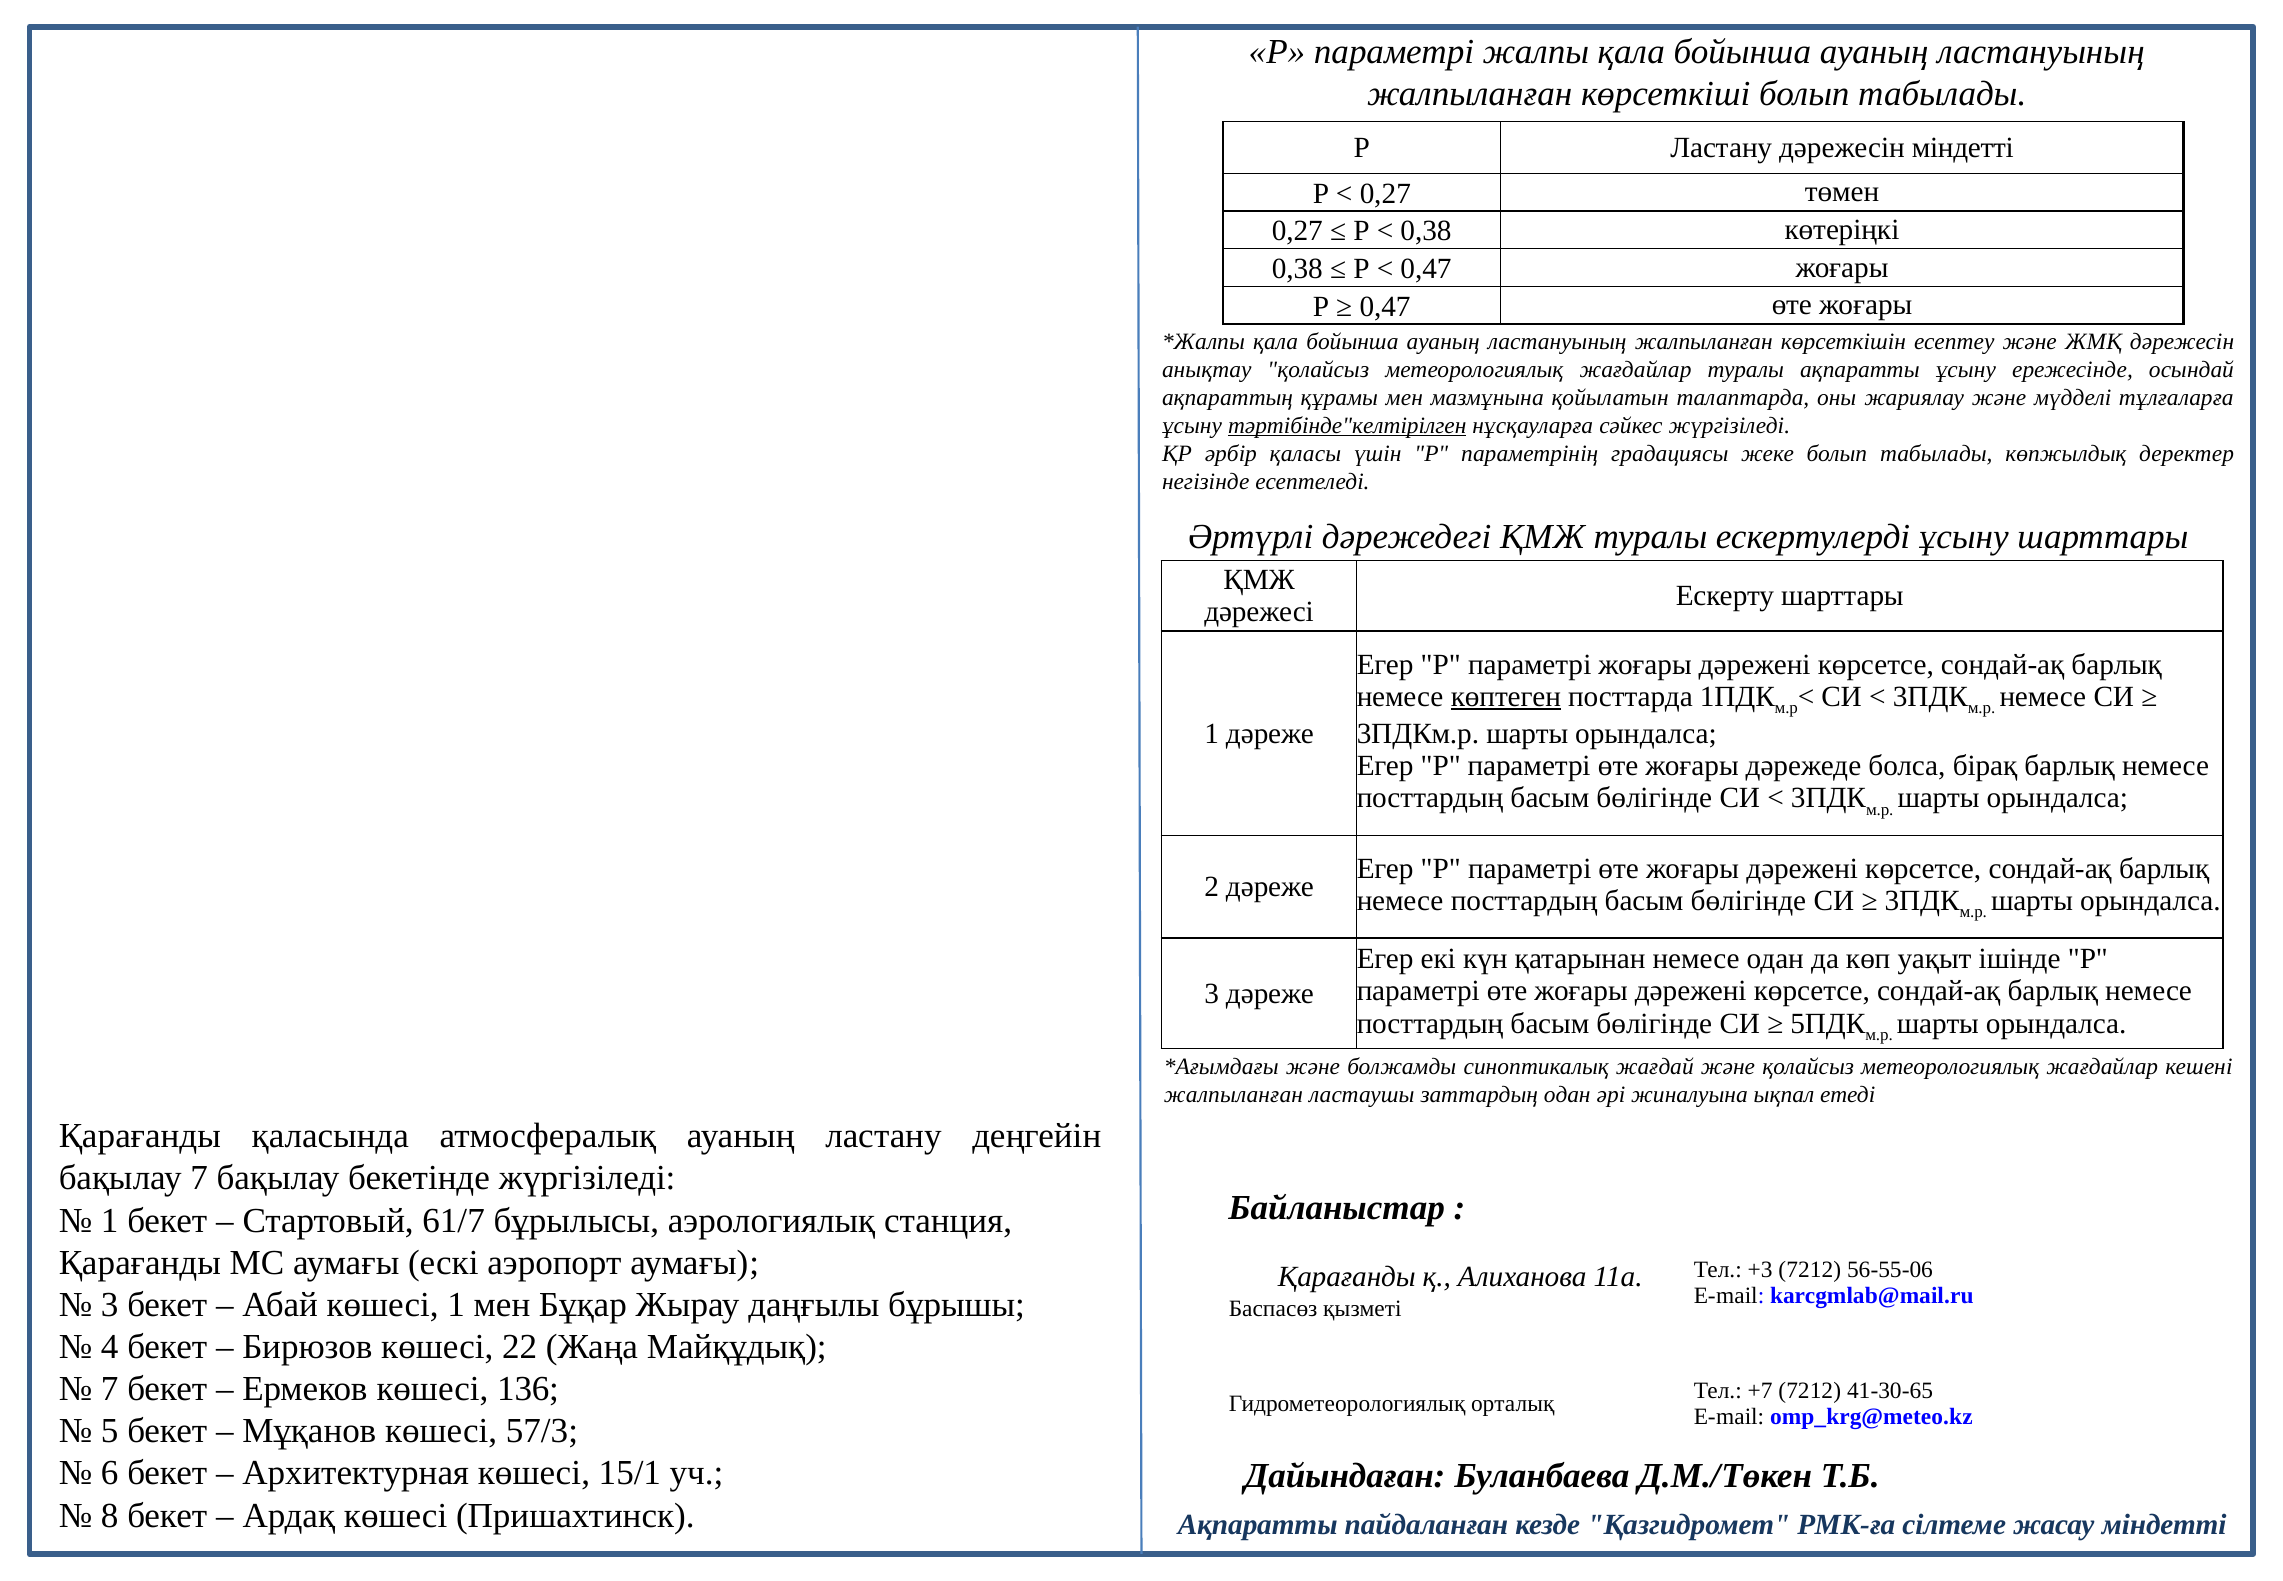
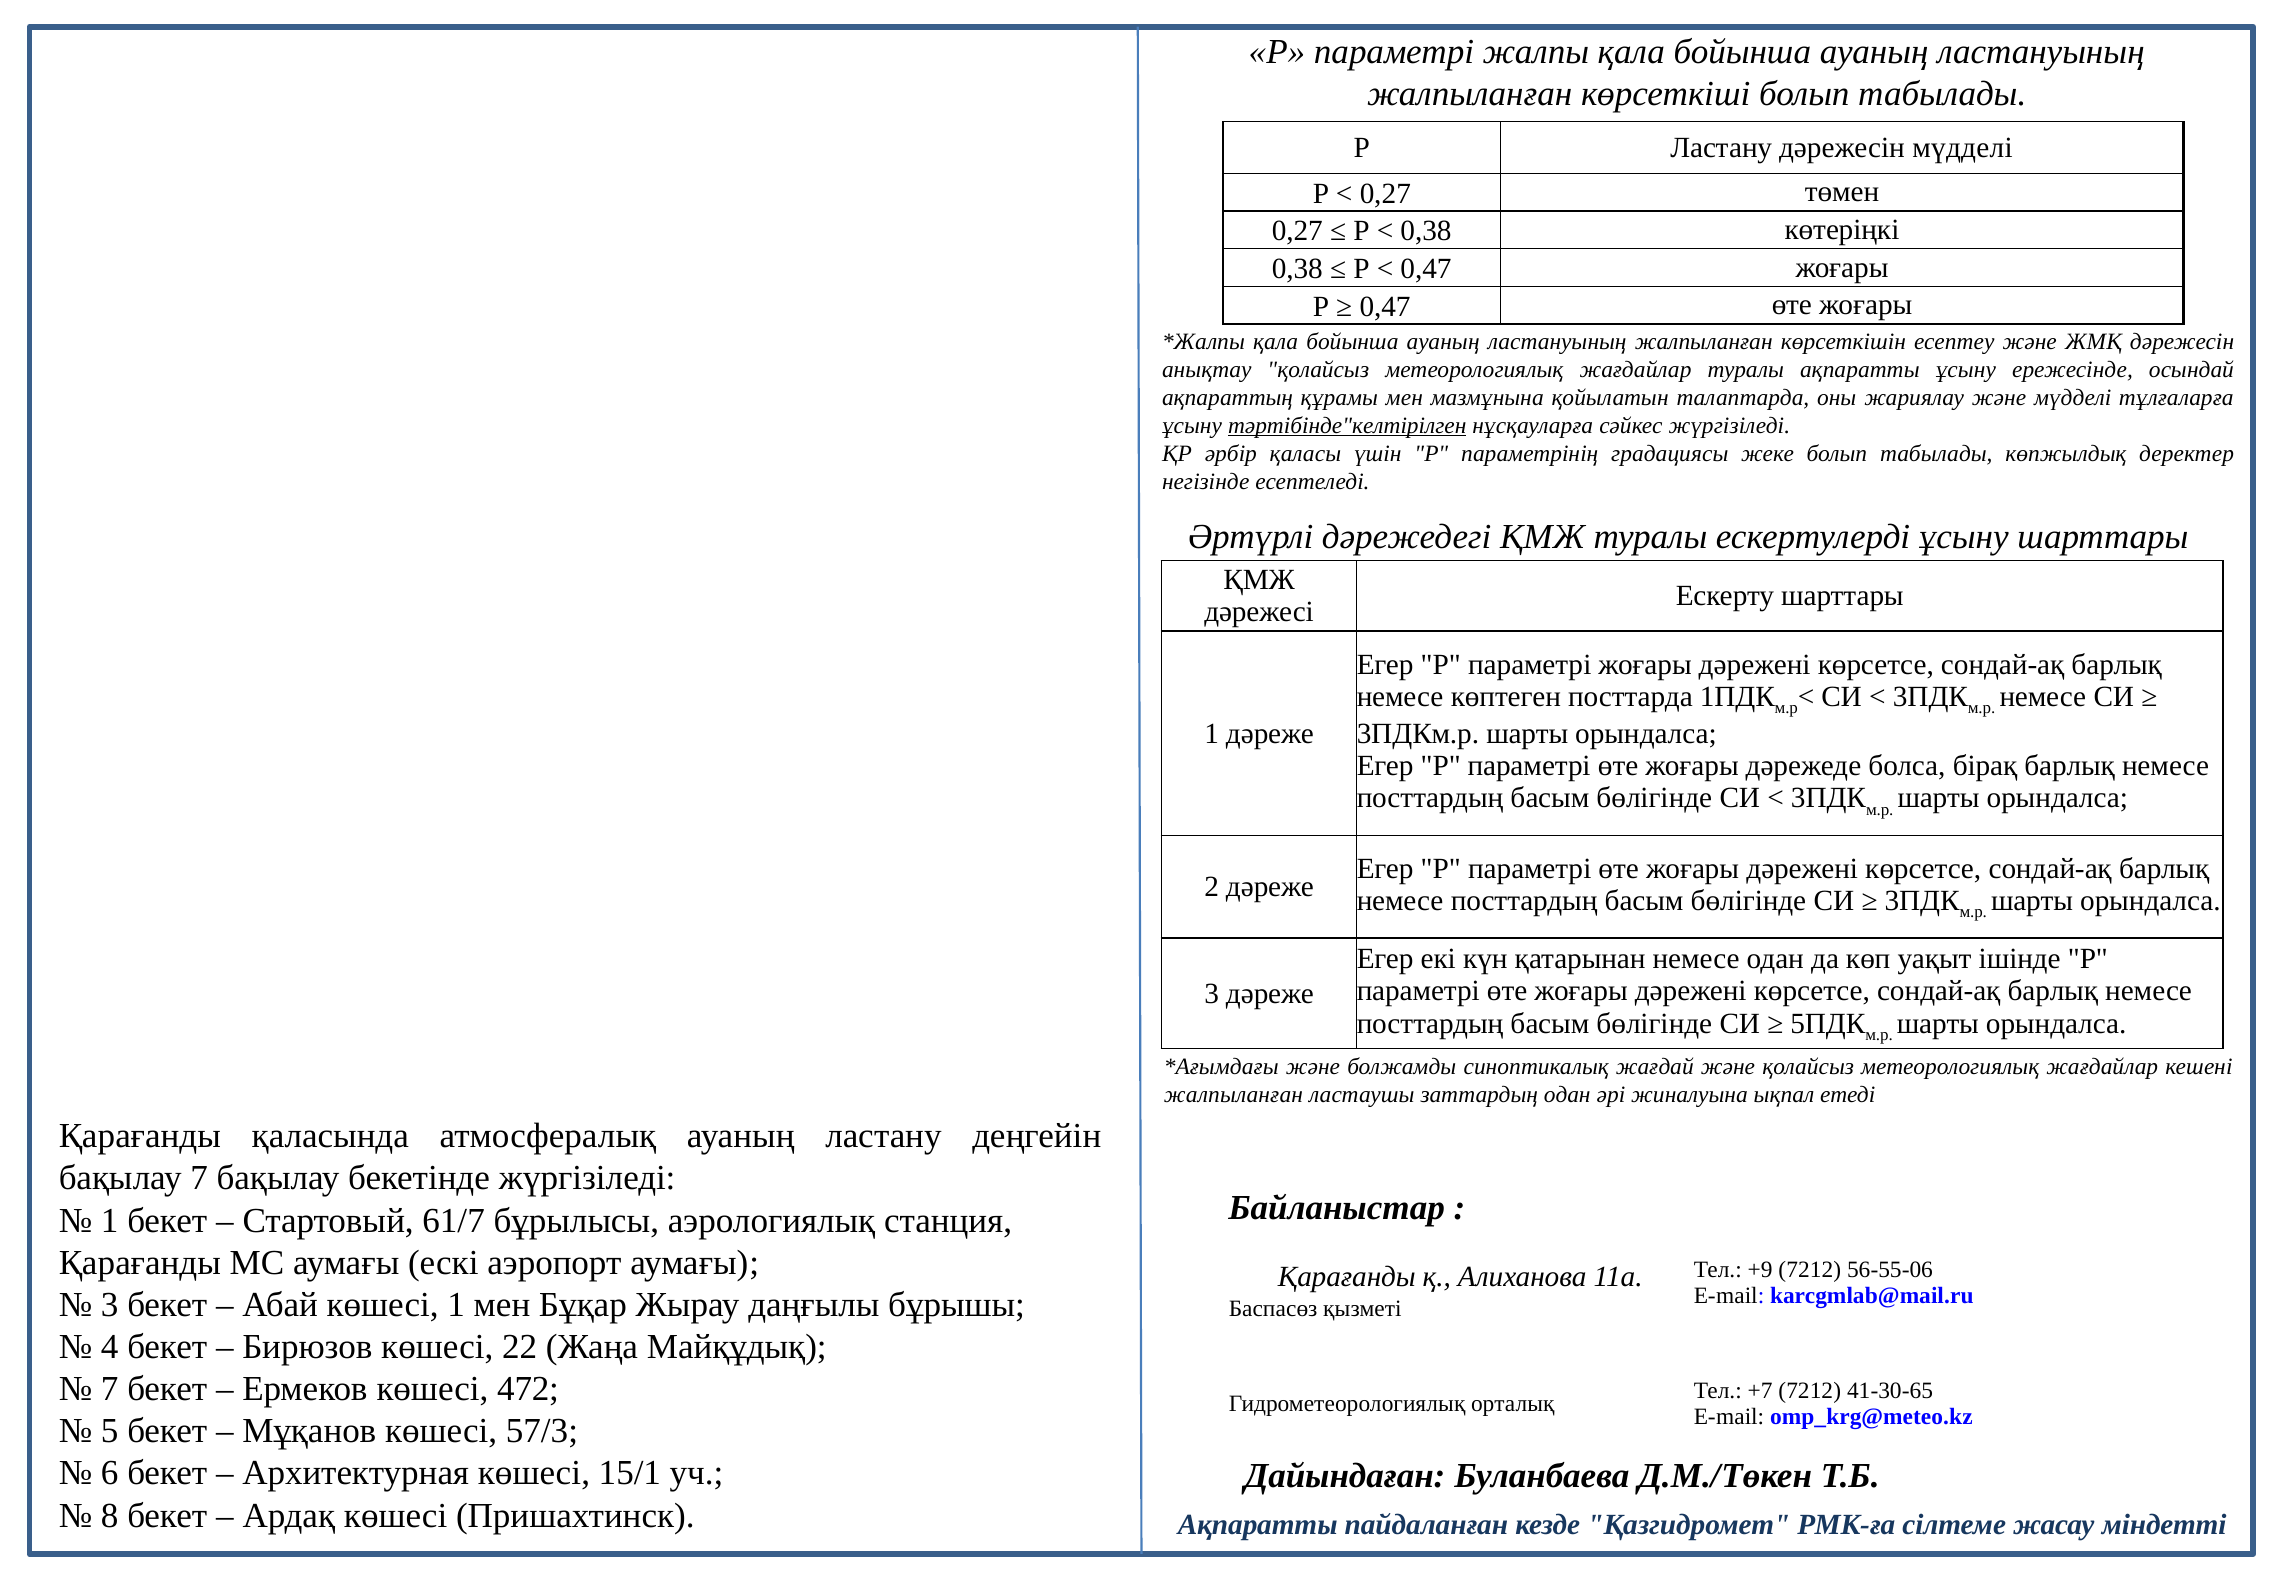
дәрежесін міндетті: міндетті -> мүдделі
көптеген underline: present -> none
+3: +3 -> +9
136: 136 -> 472
